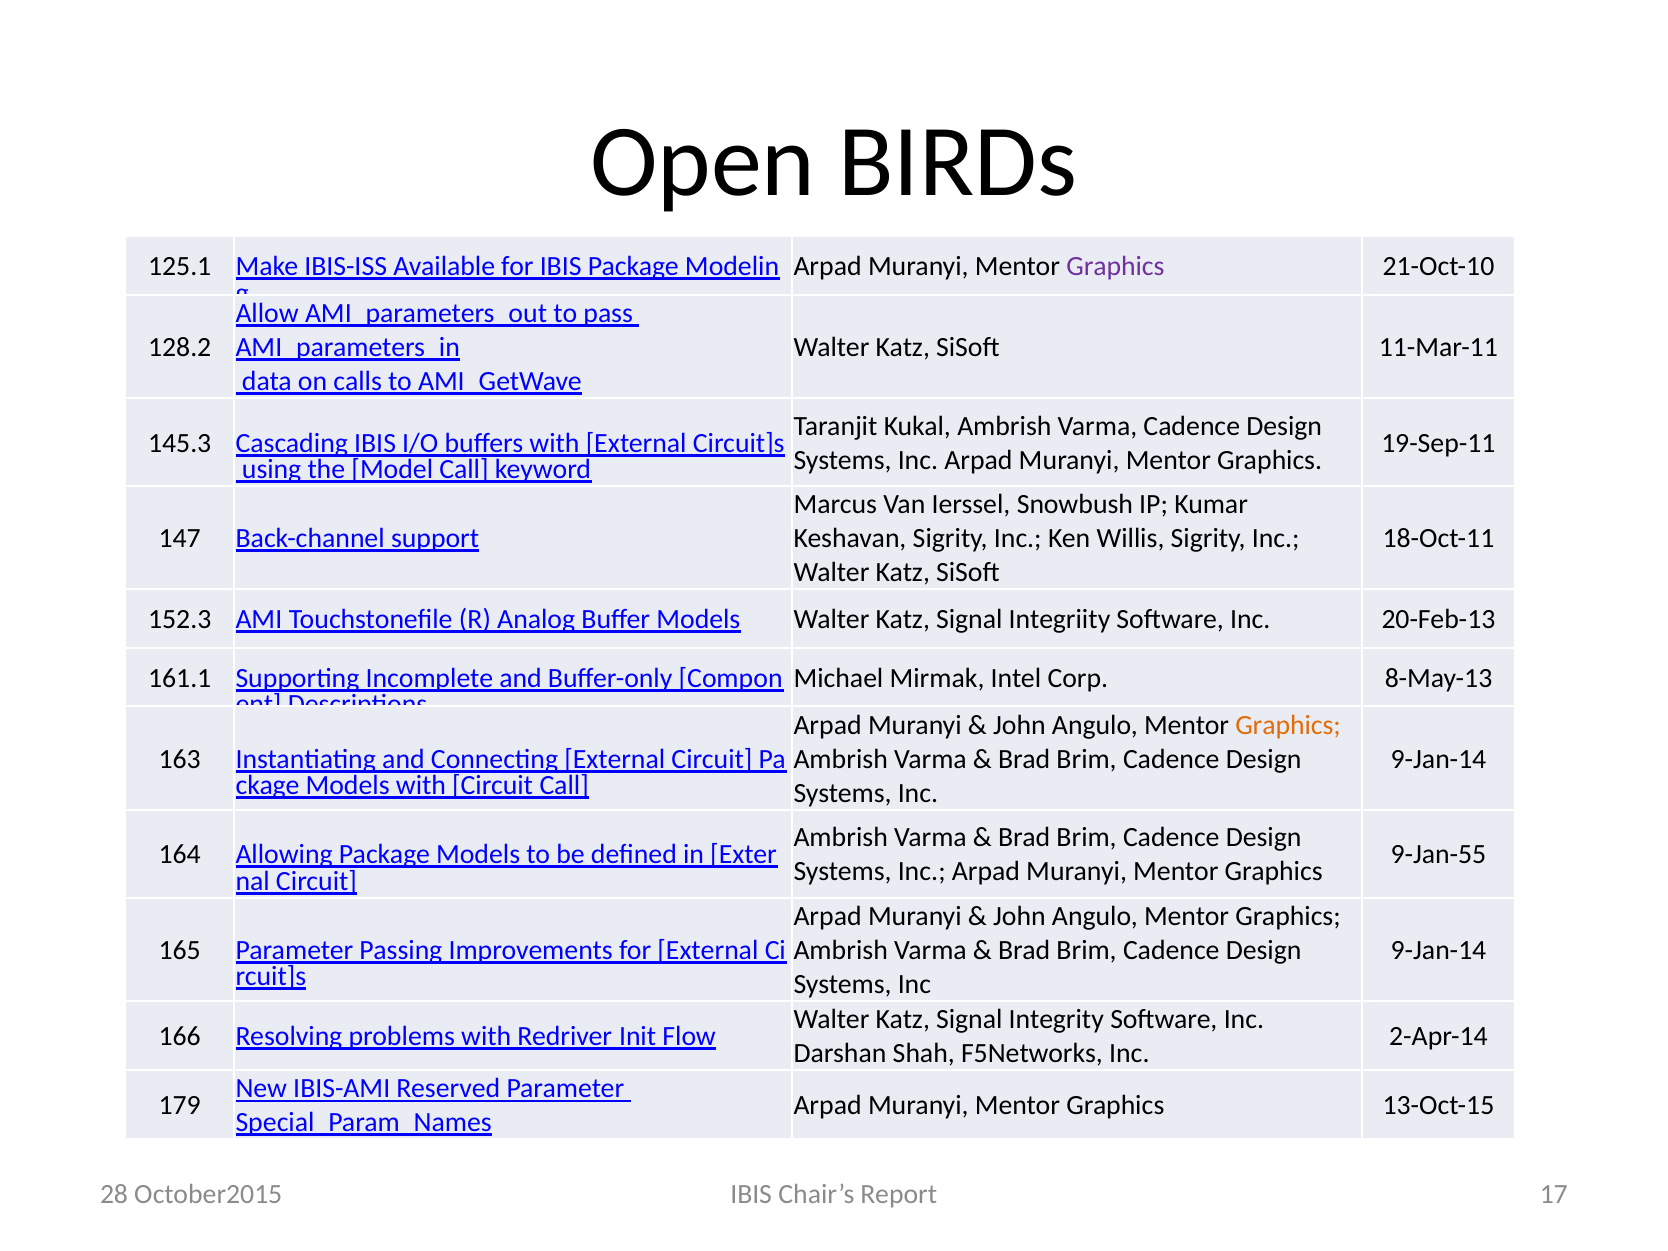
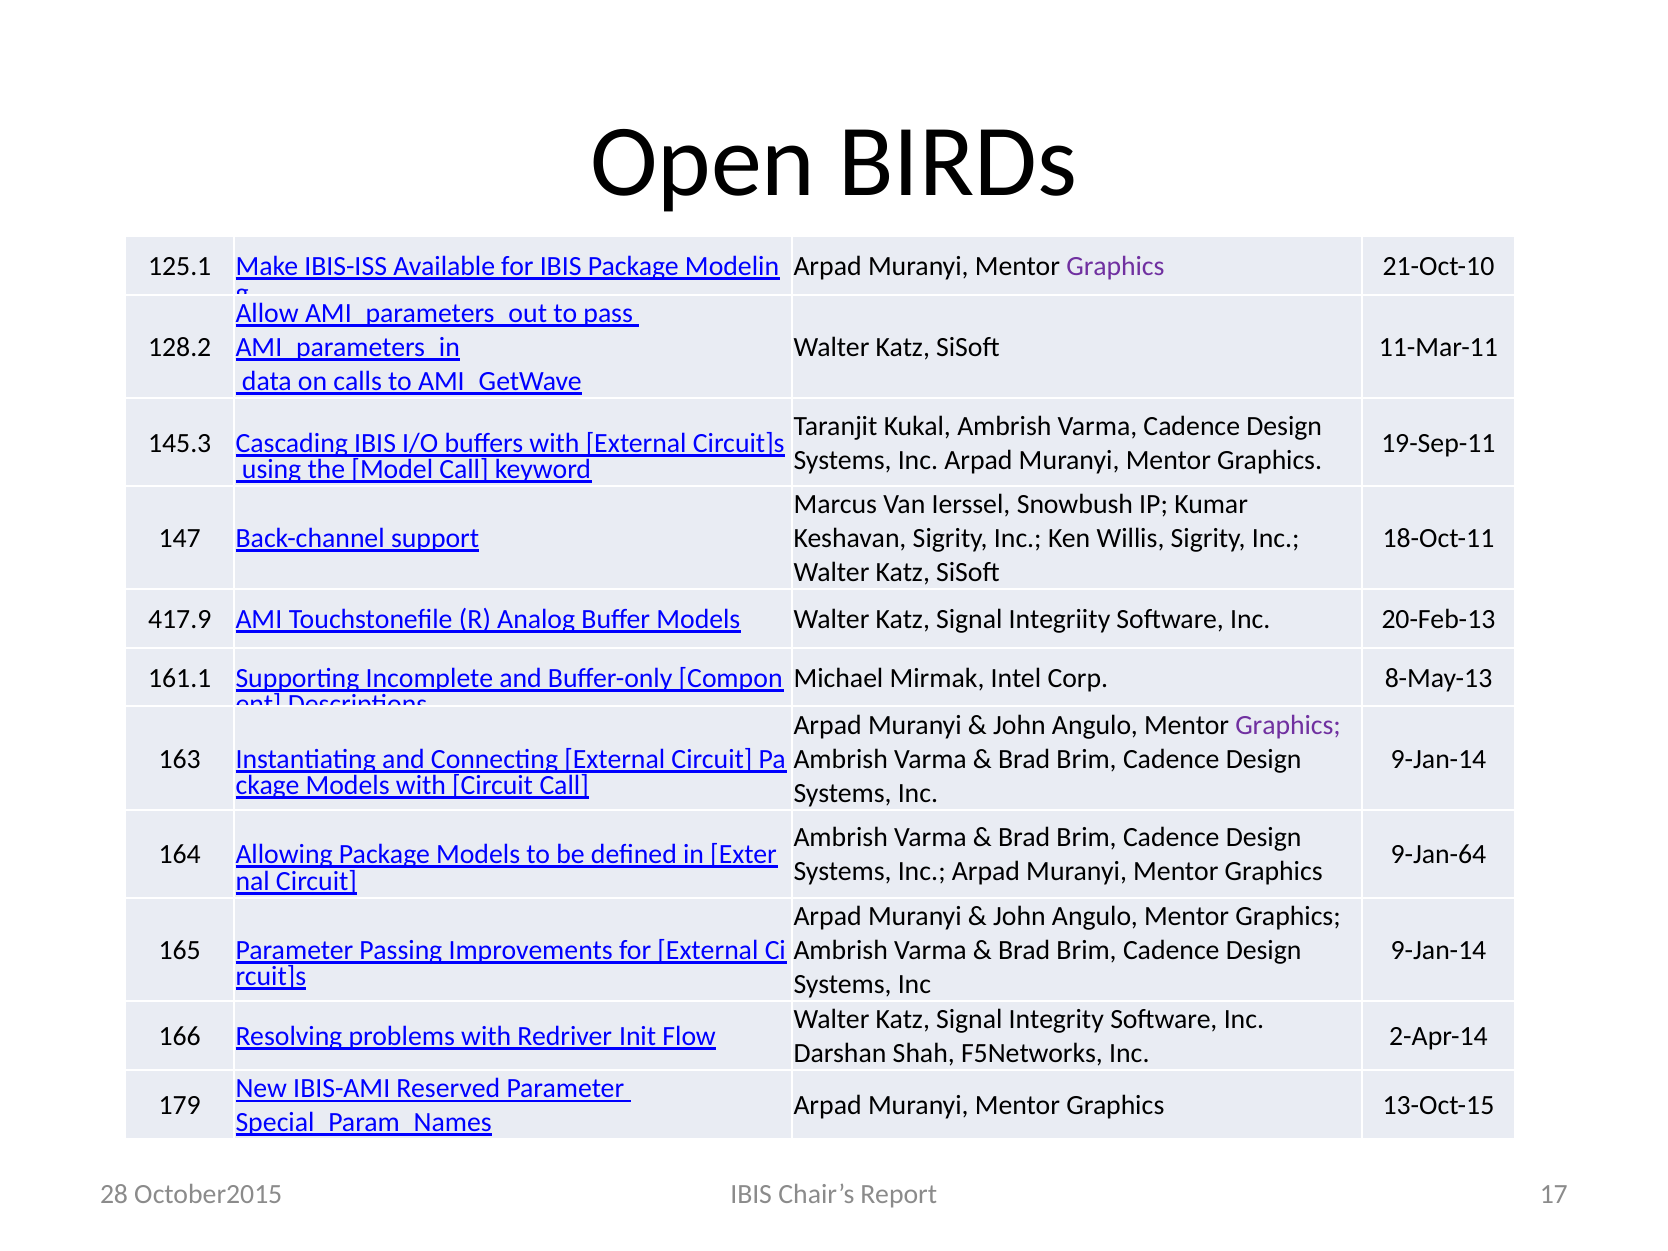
152.3: 152.3 -> 417.9
Graphics at (1288, 725) colour: orange -> purple
9-Jan-55: 9-Jan-55 -> 9-Jan-64
